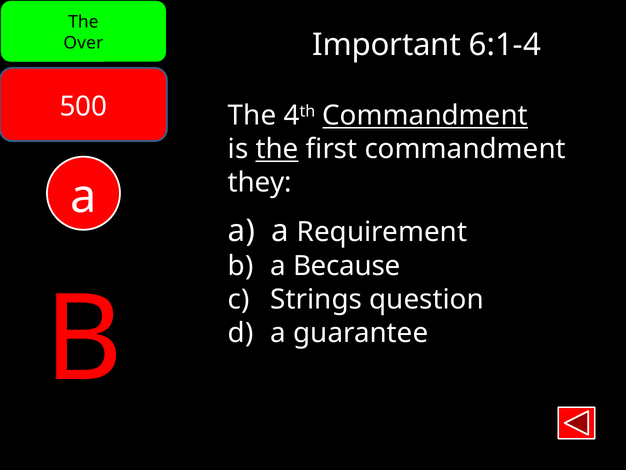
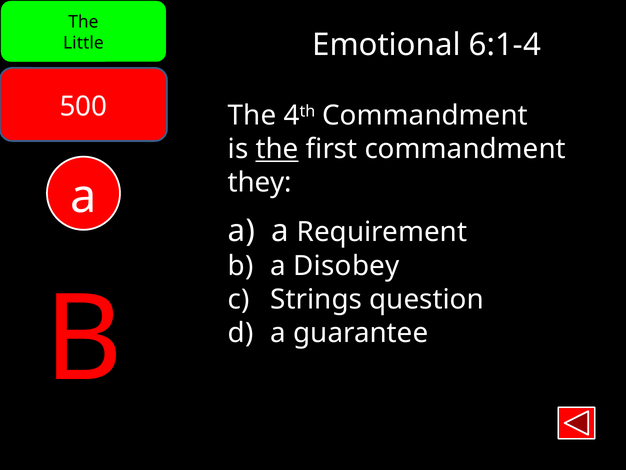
Important: Important -> Emotional
Over: Over -> Little
Commandment at (425, 116) underline: present -> none
Because: Because -> Disobey
